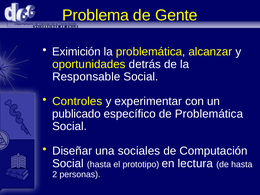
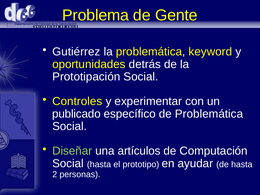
Eximición: Eximición -> Gutiérrez
alcanzar: alcanzar -> keyword
Responsable: Responsable -> Prototipación
Diseñar colour: white -> light green
sociales: sociales -> artículos
lectura: lectura -> ayudar
